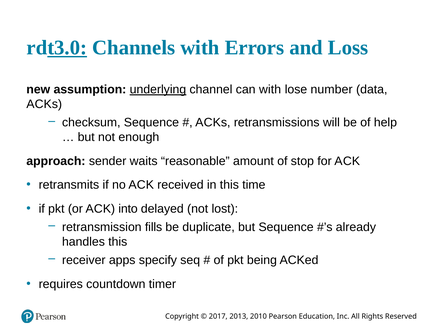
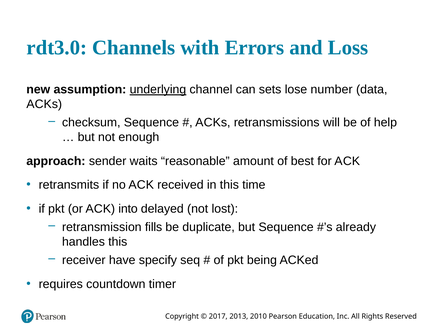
t3.0 underline: present -> none
can with: with -> sets
stop: stop -> best
apps: apps -> have
